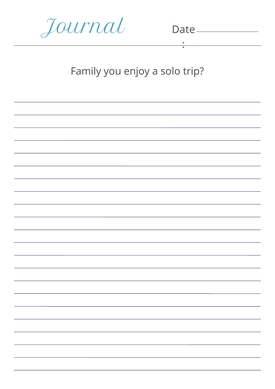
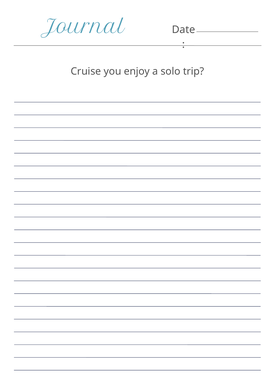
Family: Family -> Cruise
